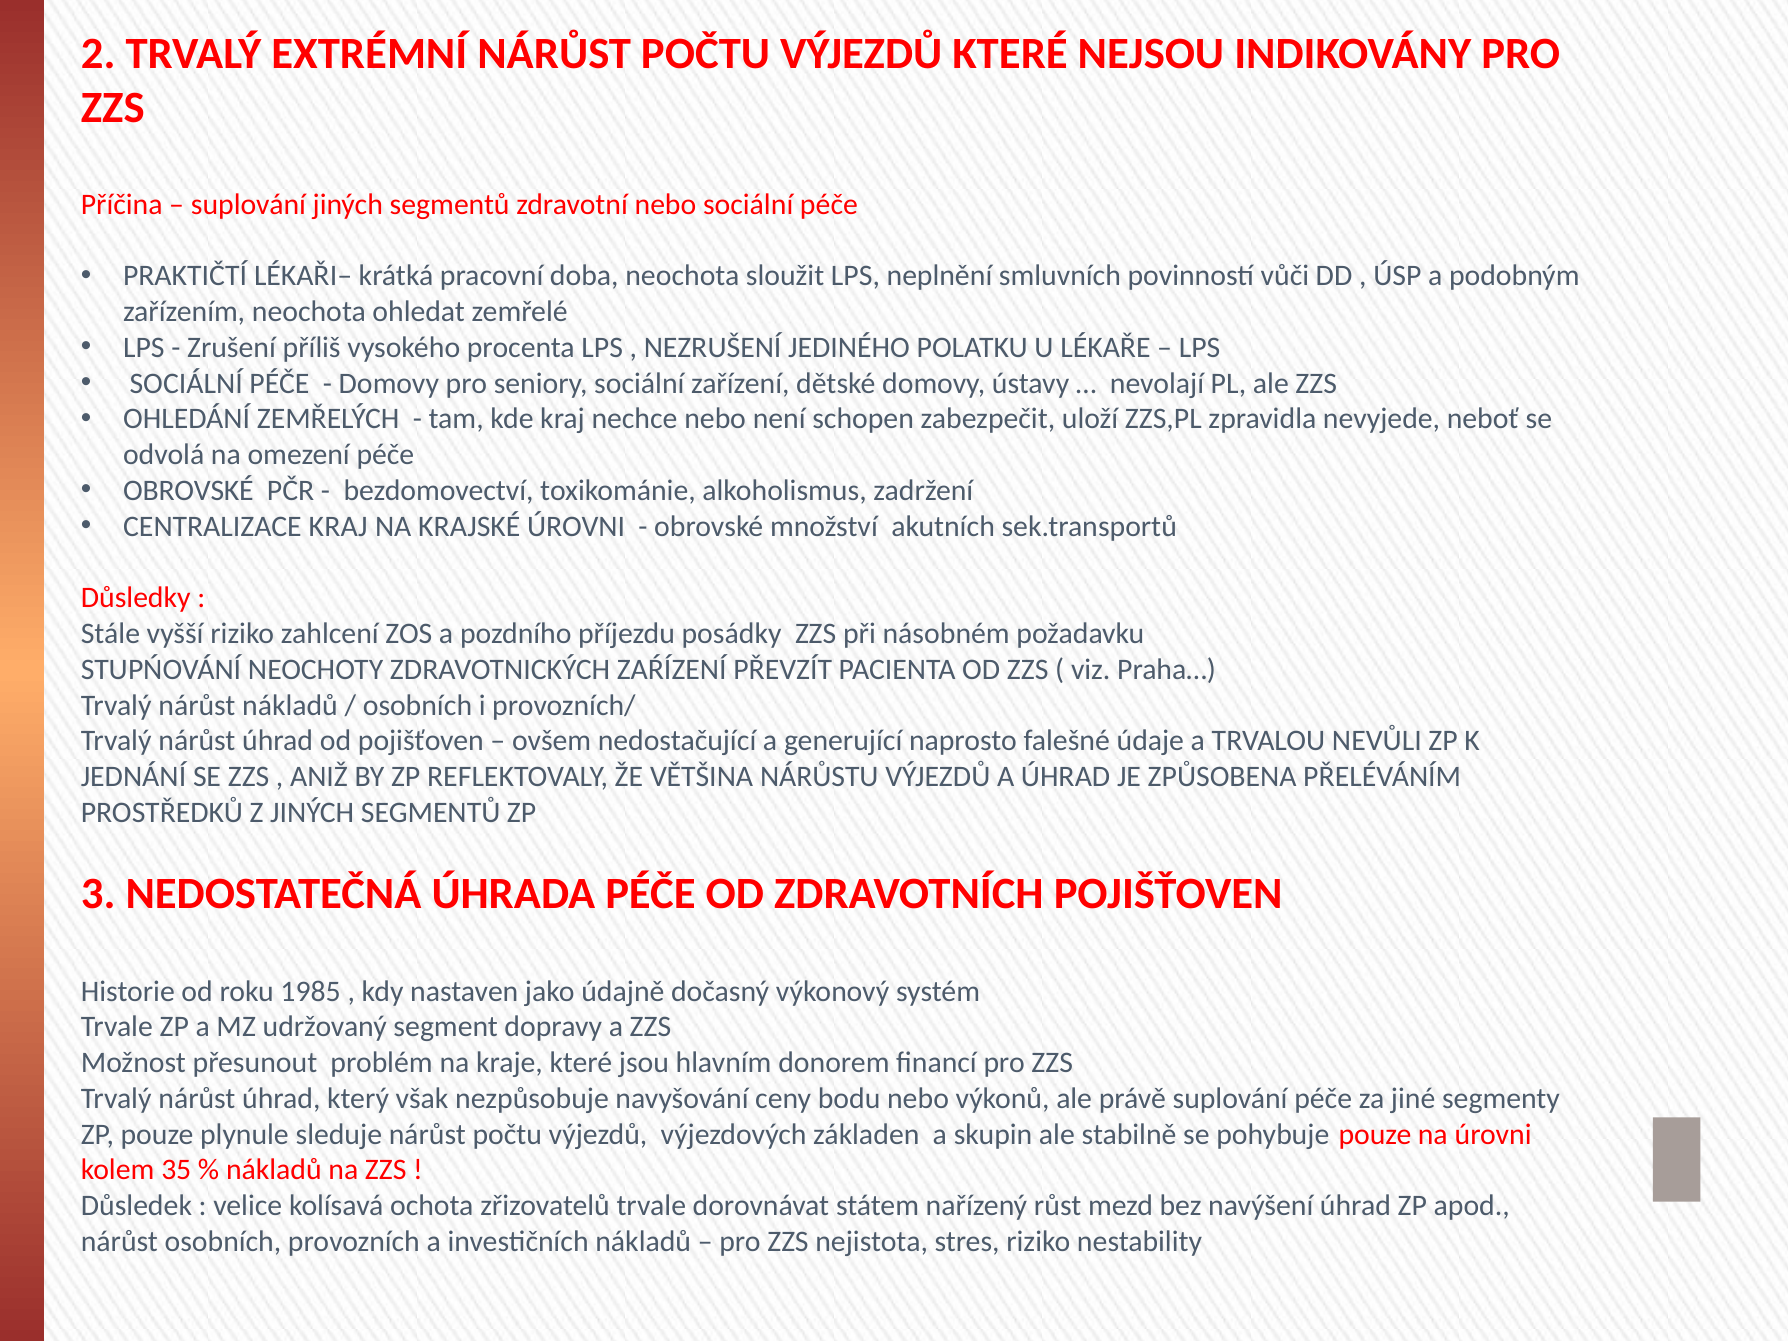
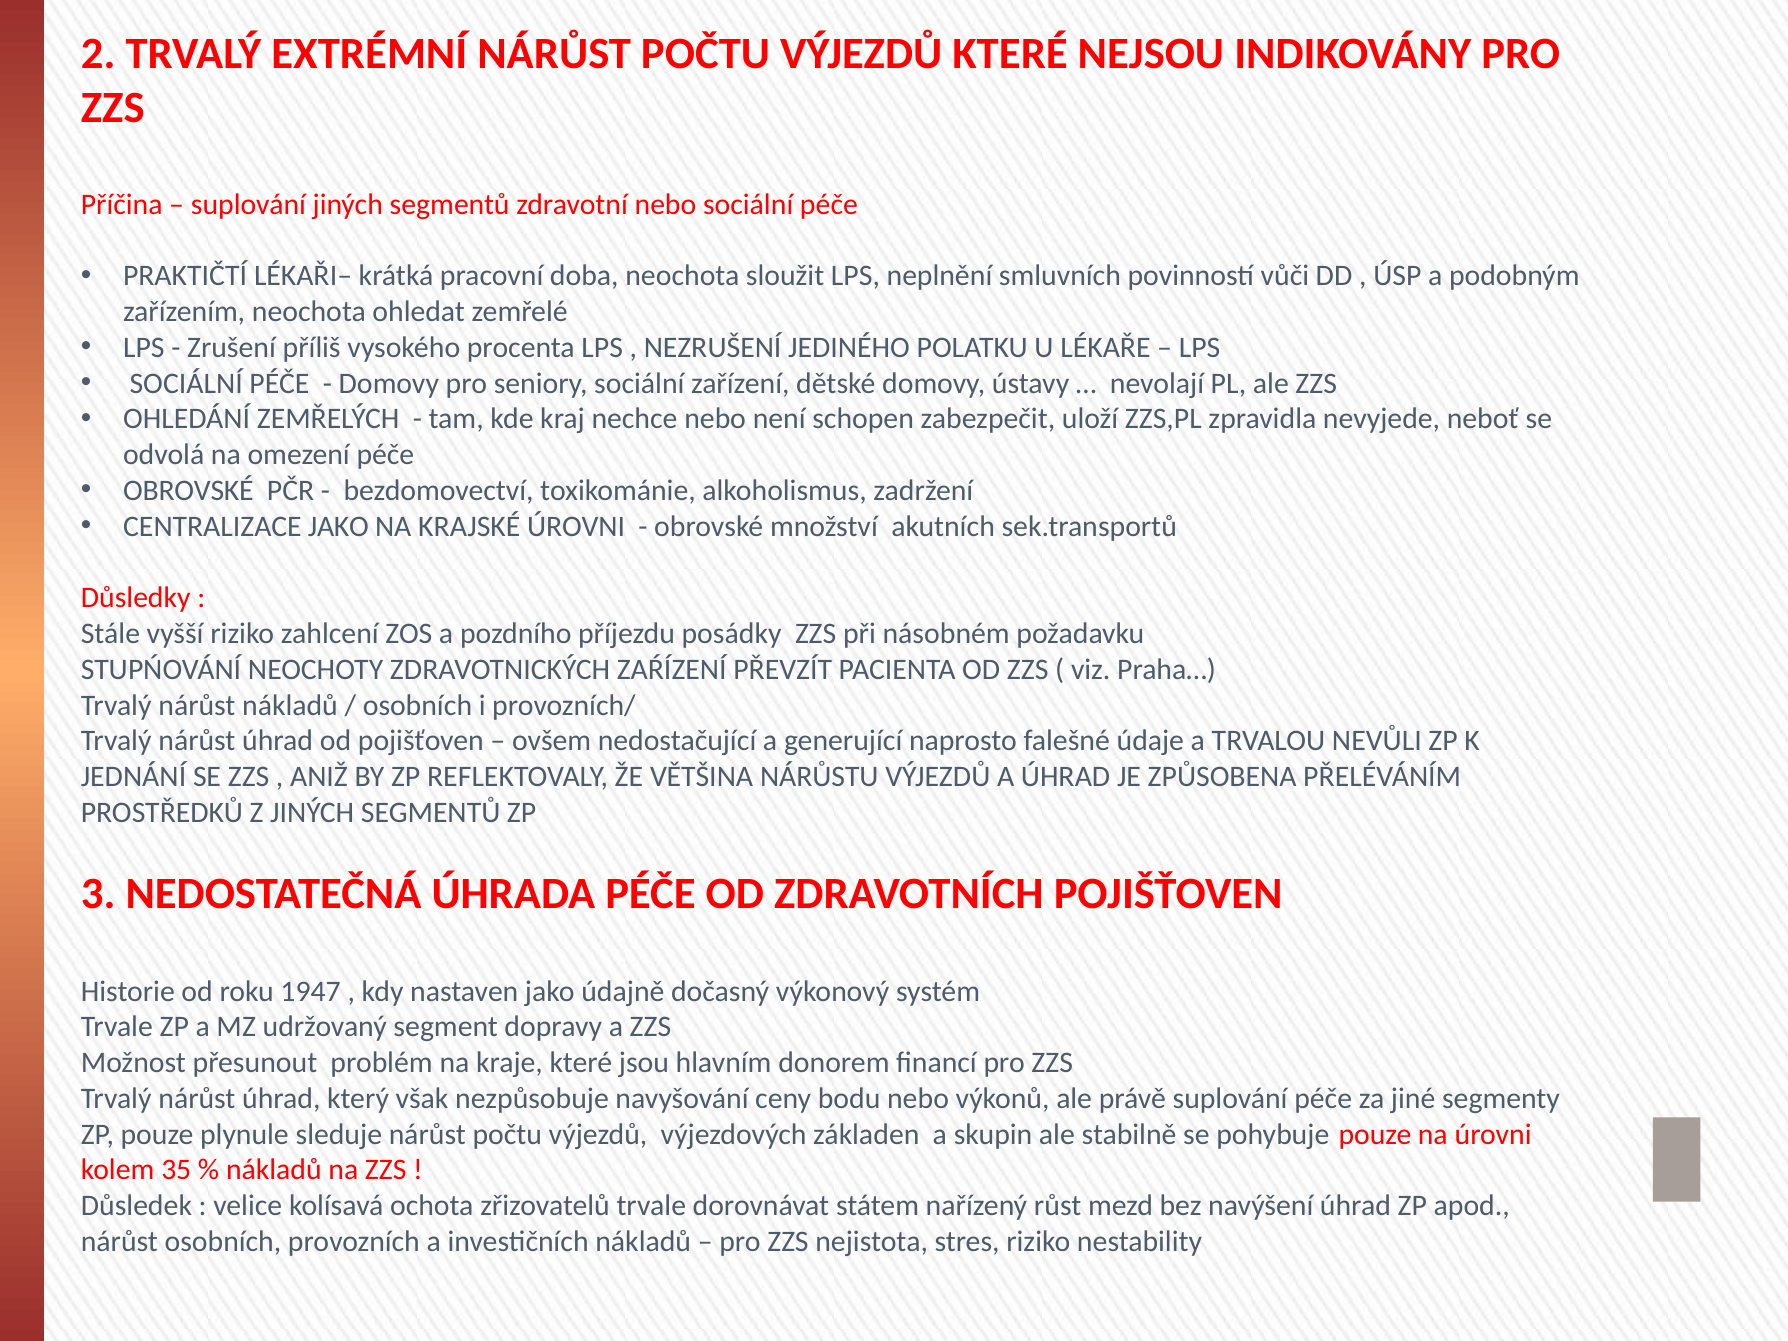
CENTRALIZACE KRAJ: KRAJ -> JAKO
1985: 1985 -> 1947
